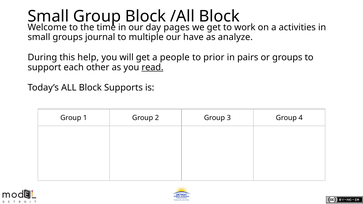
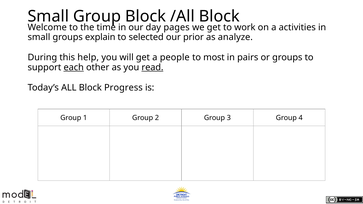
journal: journal -> explain
multiple: multiple -> selected
have: have -> prior
prior: prior -> most
each underline: none -> present
Supports: Supports -> Progress
